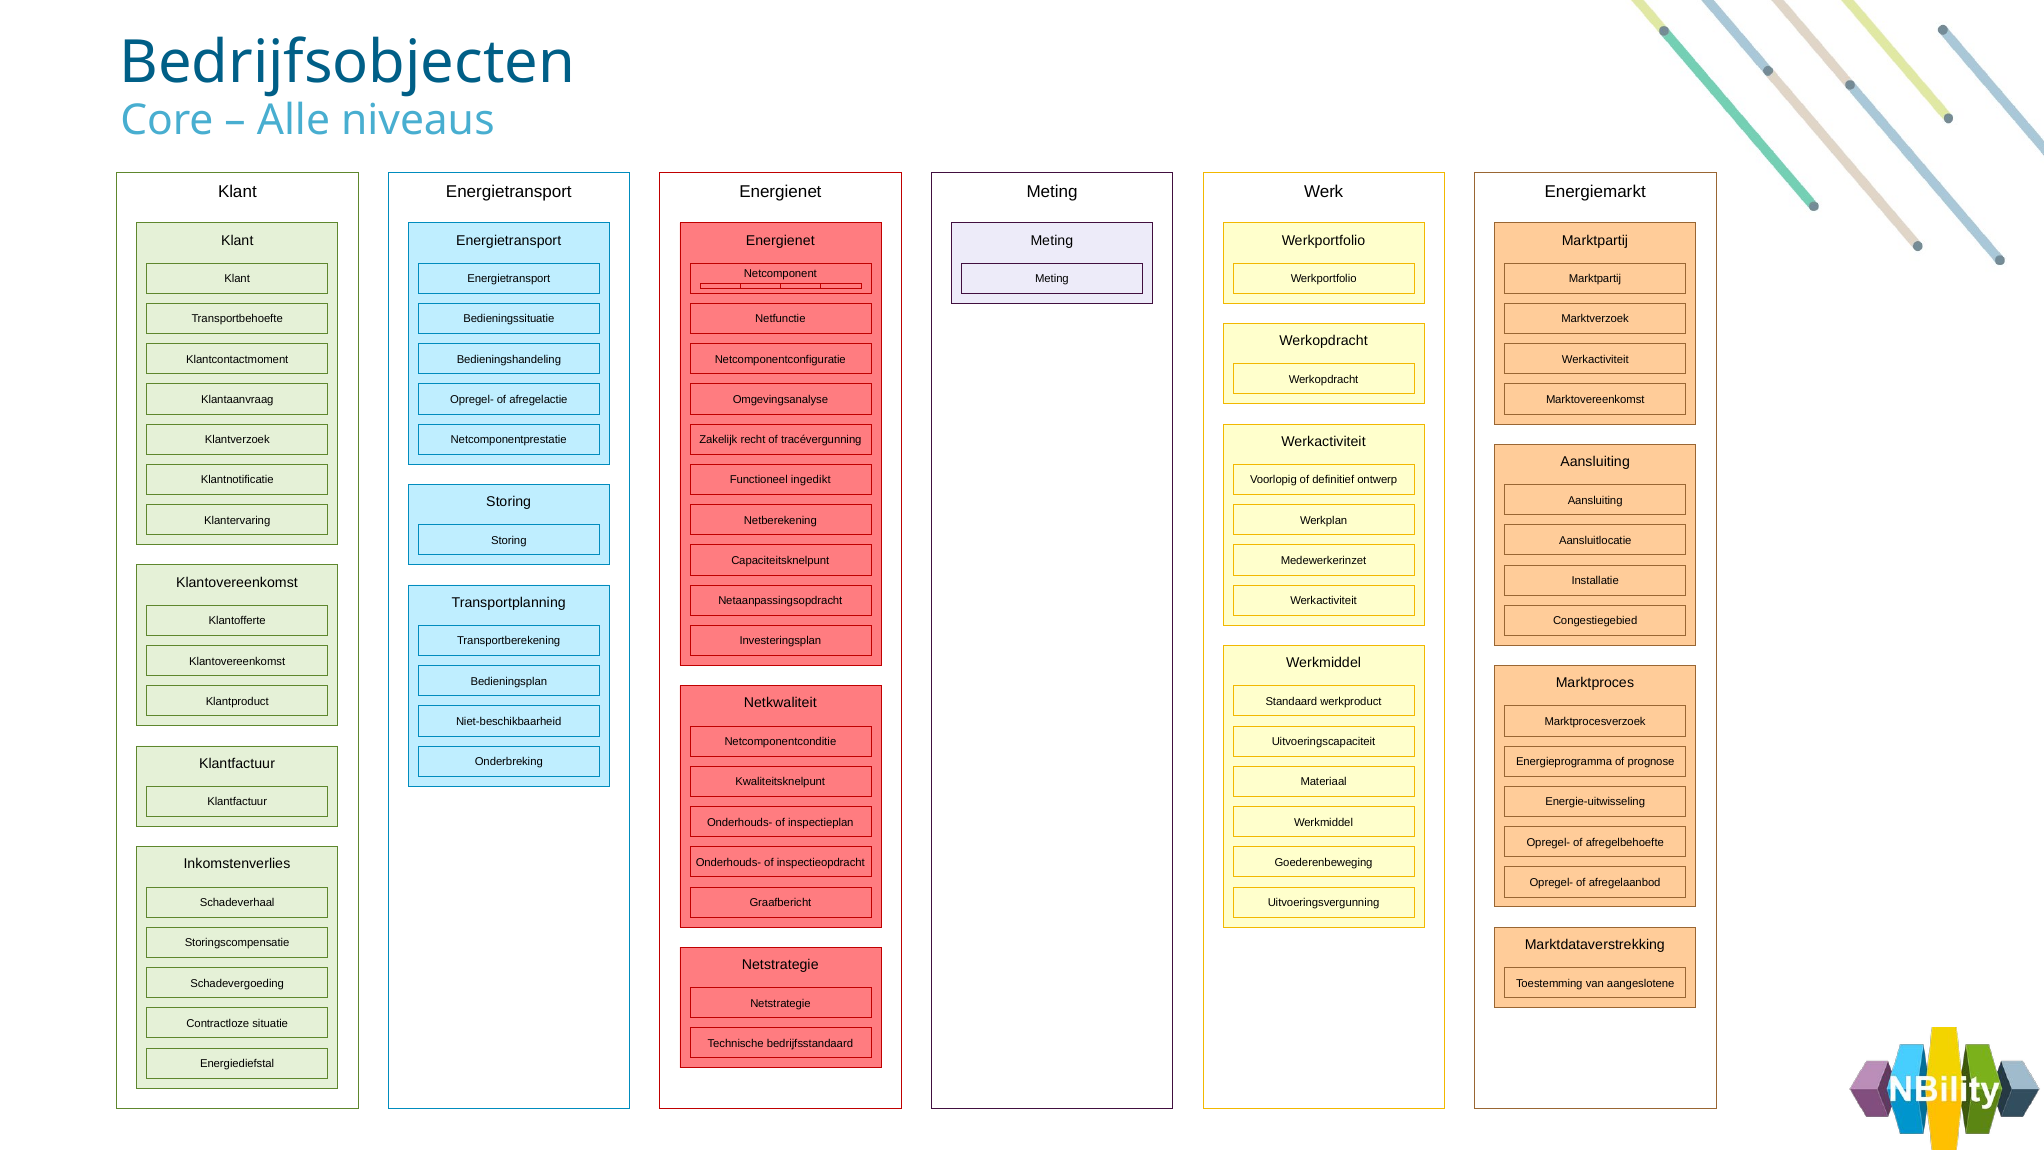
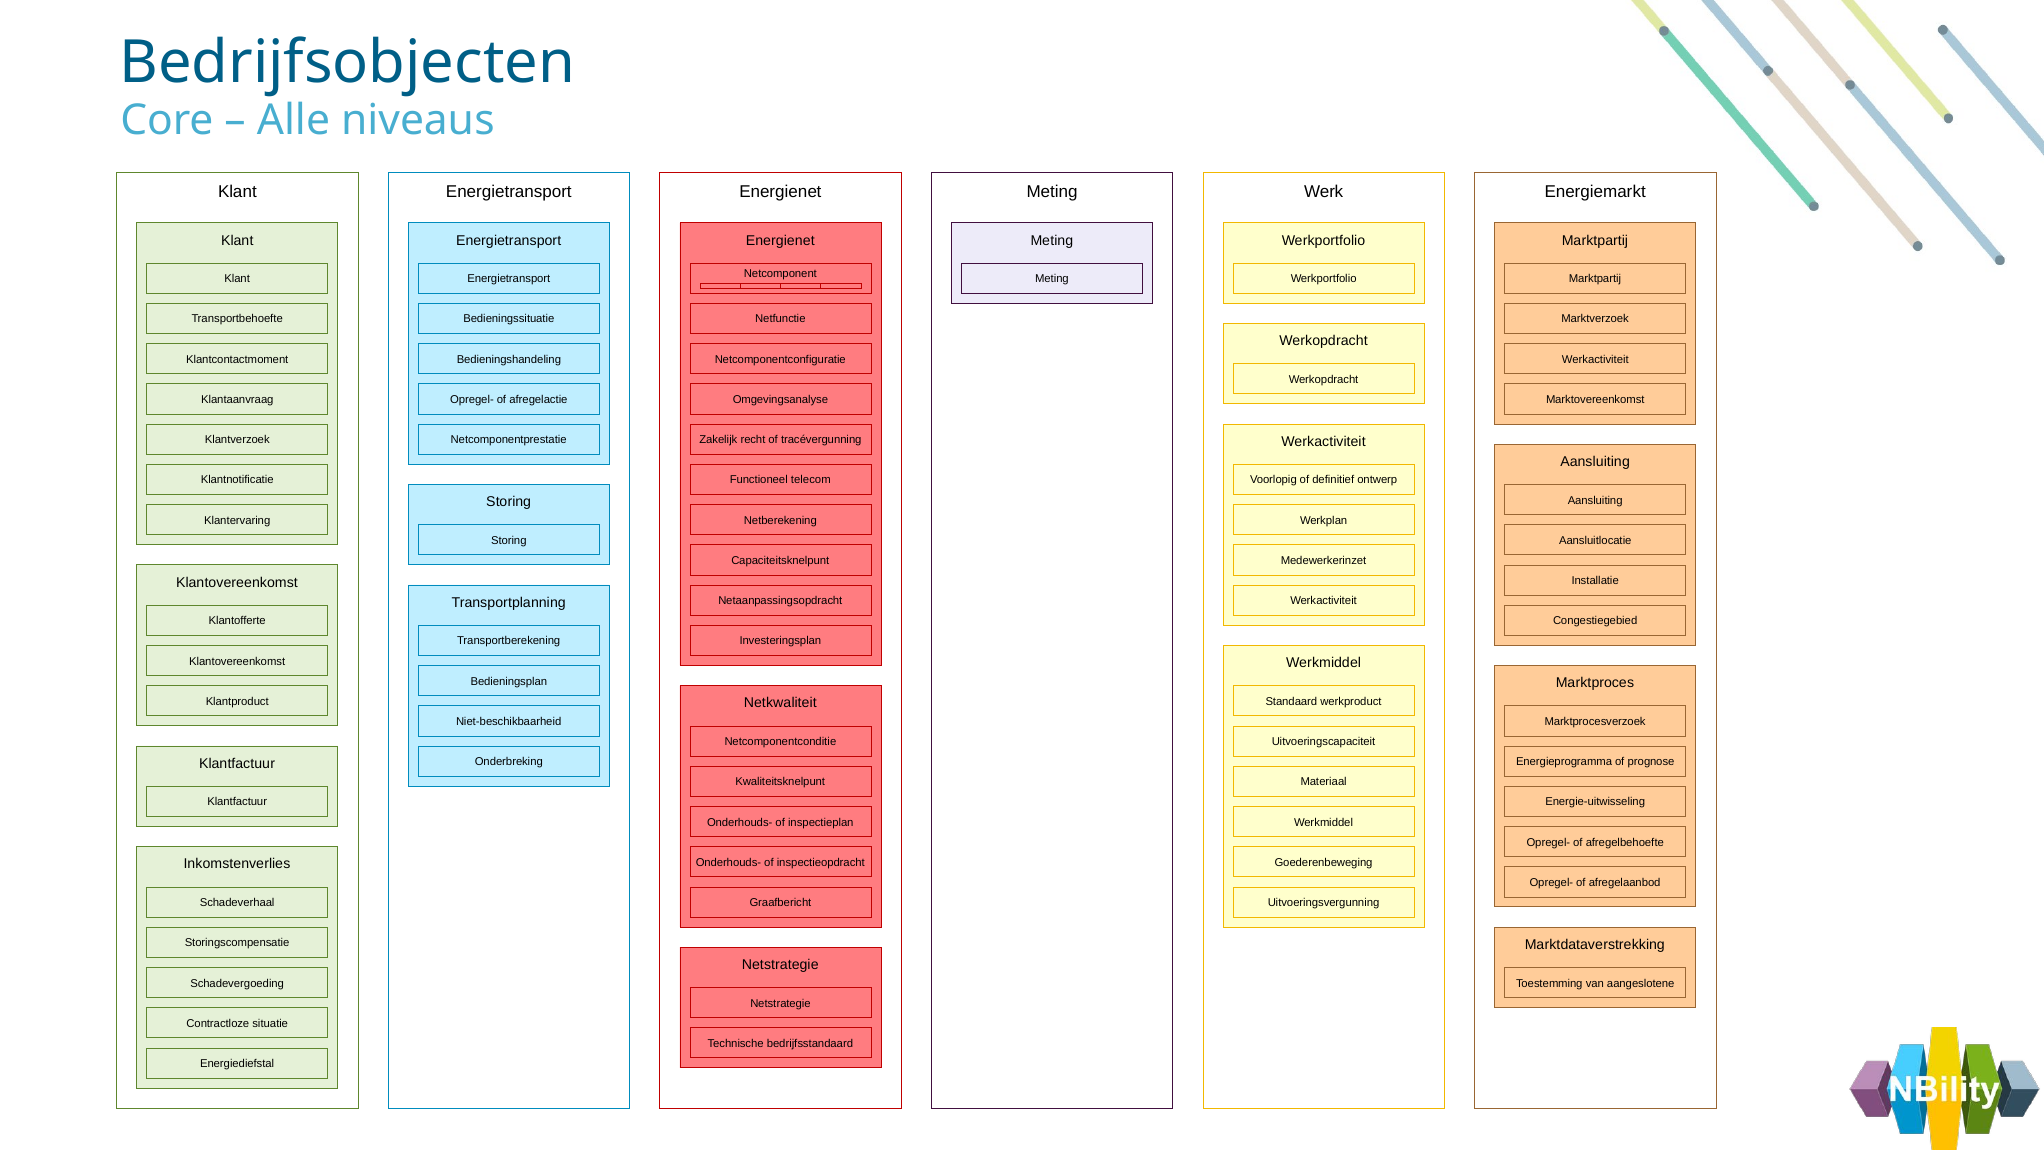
ingedikt: ingedikt -> telecom
